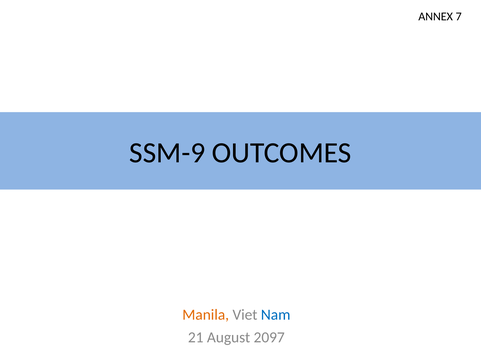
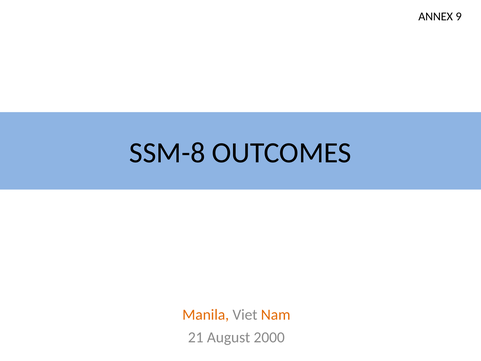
7: 7 -> 9
SSM-9: SSM-9 -> SSM-8
Nam colour: blue -> orange
2097: 2097 -> 2000
